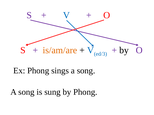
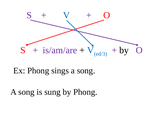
is/am/are colour: orange -> purple
